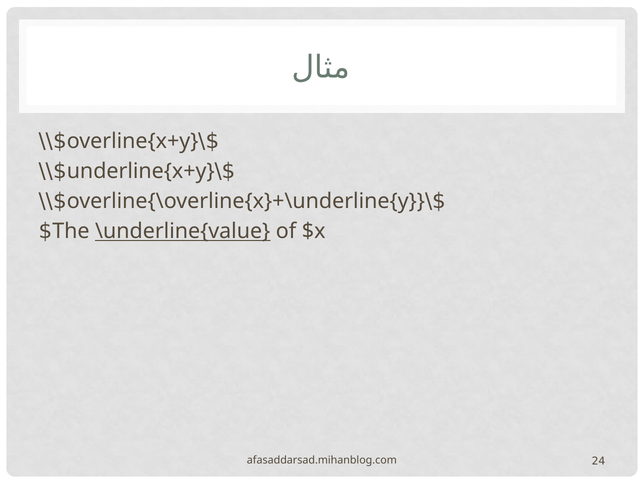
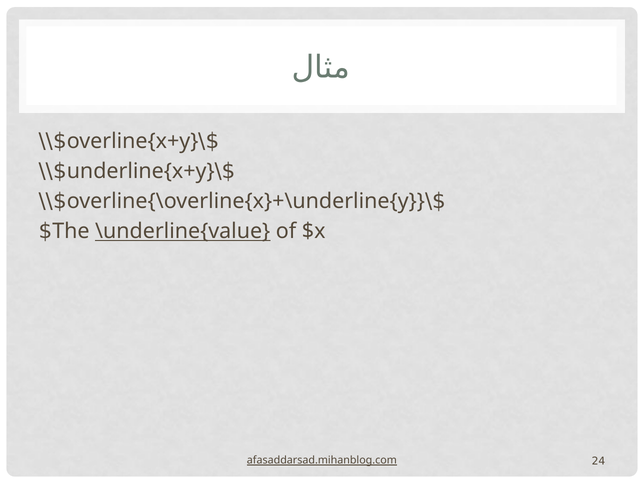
afasaddarsad.mihanblog.com underline: none -> present
